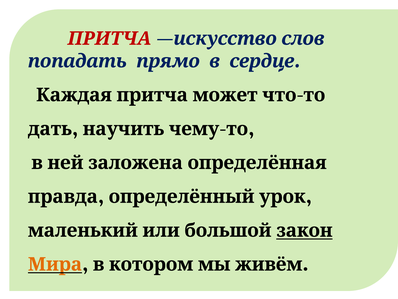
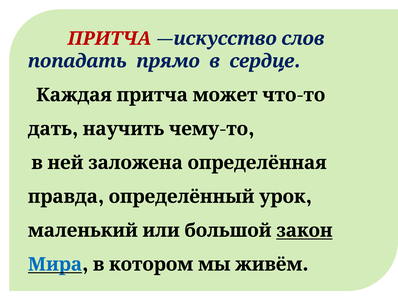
Мира colour: orange -> blue
